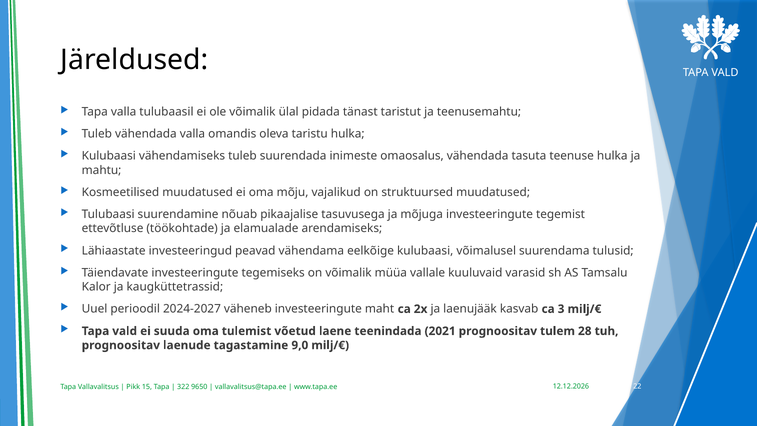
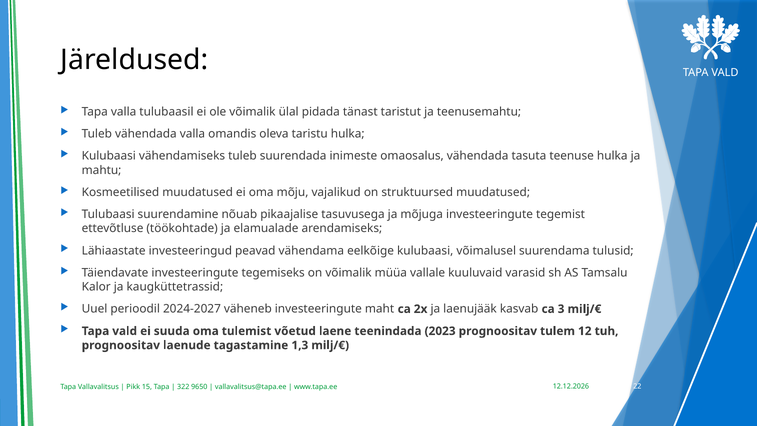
2021: 2021 -> 2023
28: 28 -> 12
9,0: 9,0 -> 1,3
